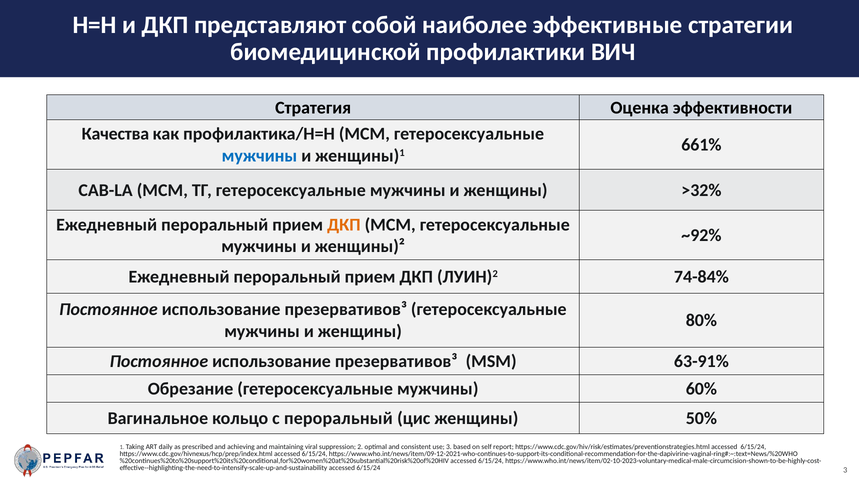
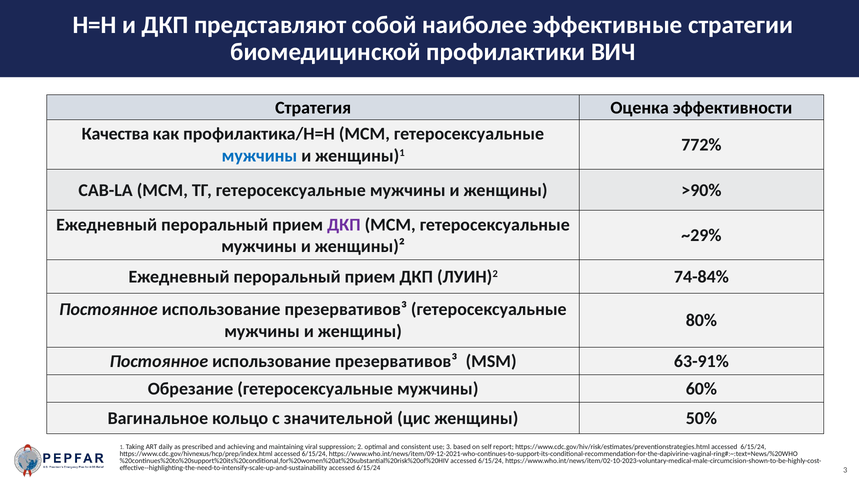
661%: 661% -> 772%
>32%: >32% -> >90%
ДКП at (344, 225) colour: orange -> purple
~92%: ~92% -> ~29%
с пероральный: пероральный -> значительной
